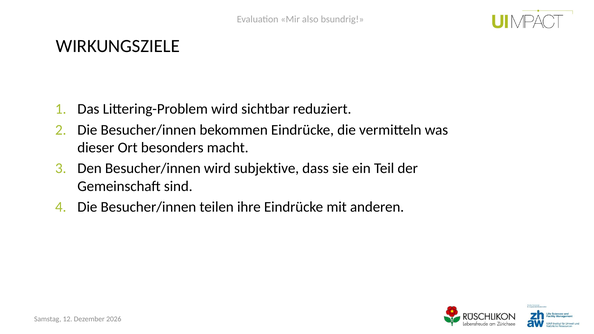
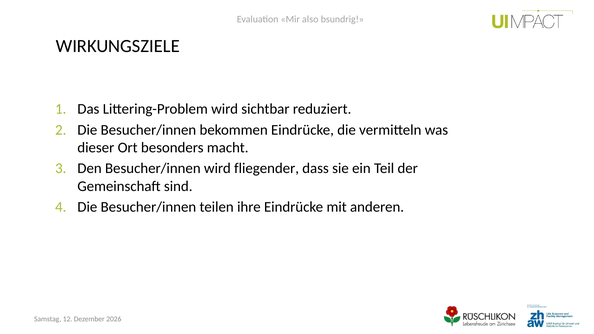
subjektive: subjektive -> fliegender
